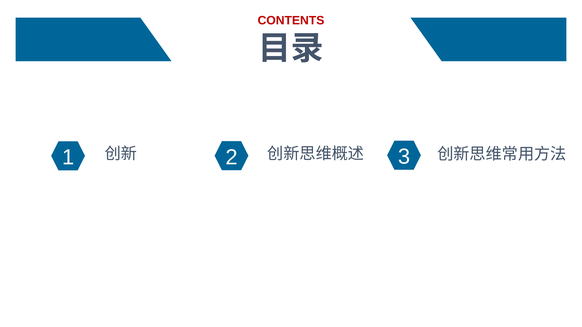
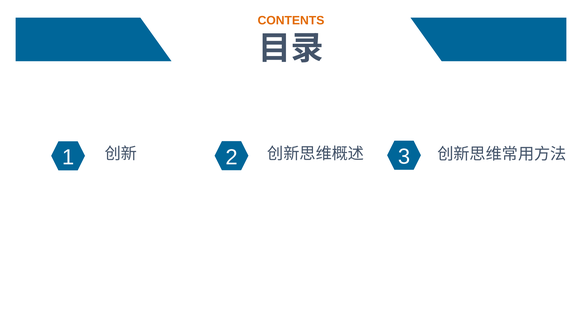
CONTENTS colour: red -> orange
